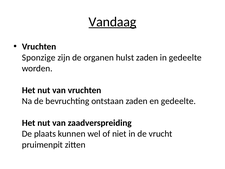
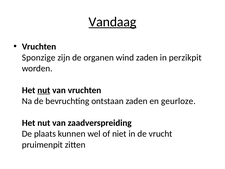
hulst: hulst -> wind
in gedeelte: gedeelte -> perzikpit
nut at (44, 90) underline: none -> present
en gedeelte: gedeelte -> geurloze
